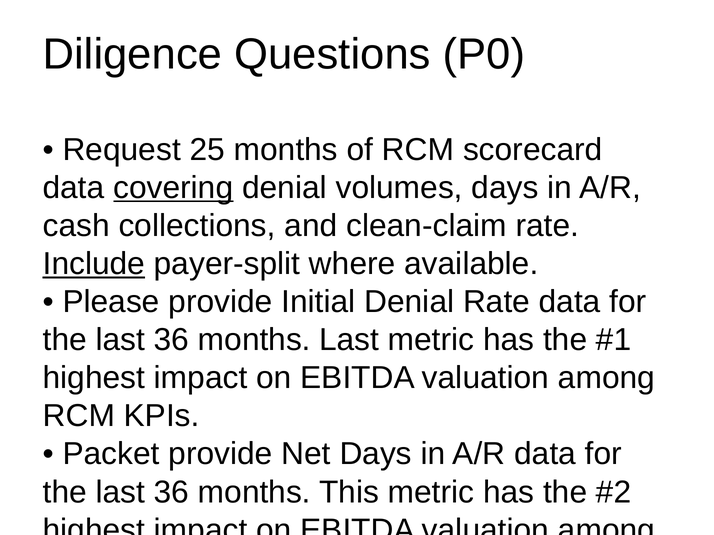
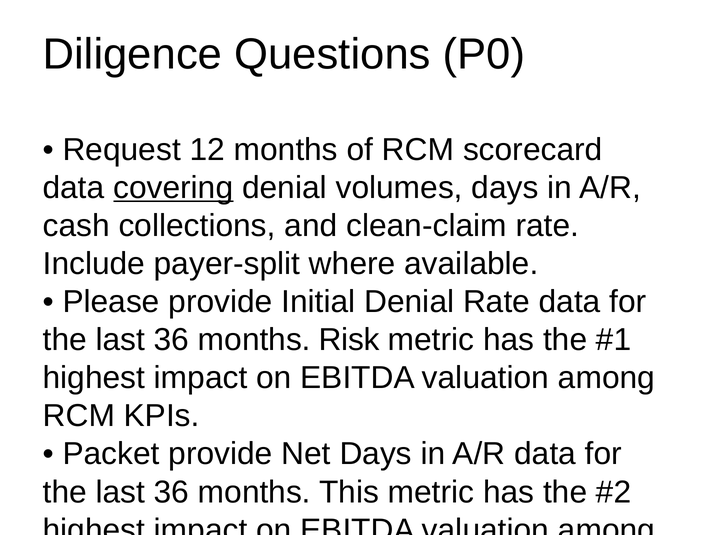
25: 25 -> 12
Include underline: present -> none
months Last: Last -> Risk
